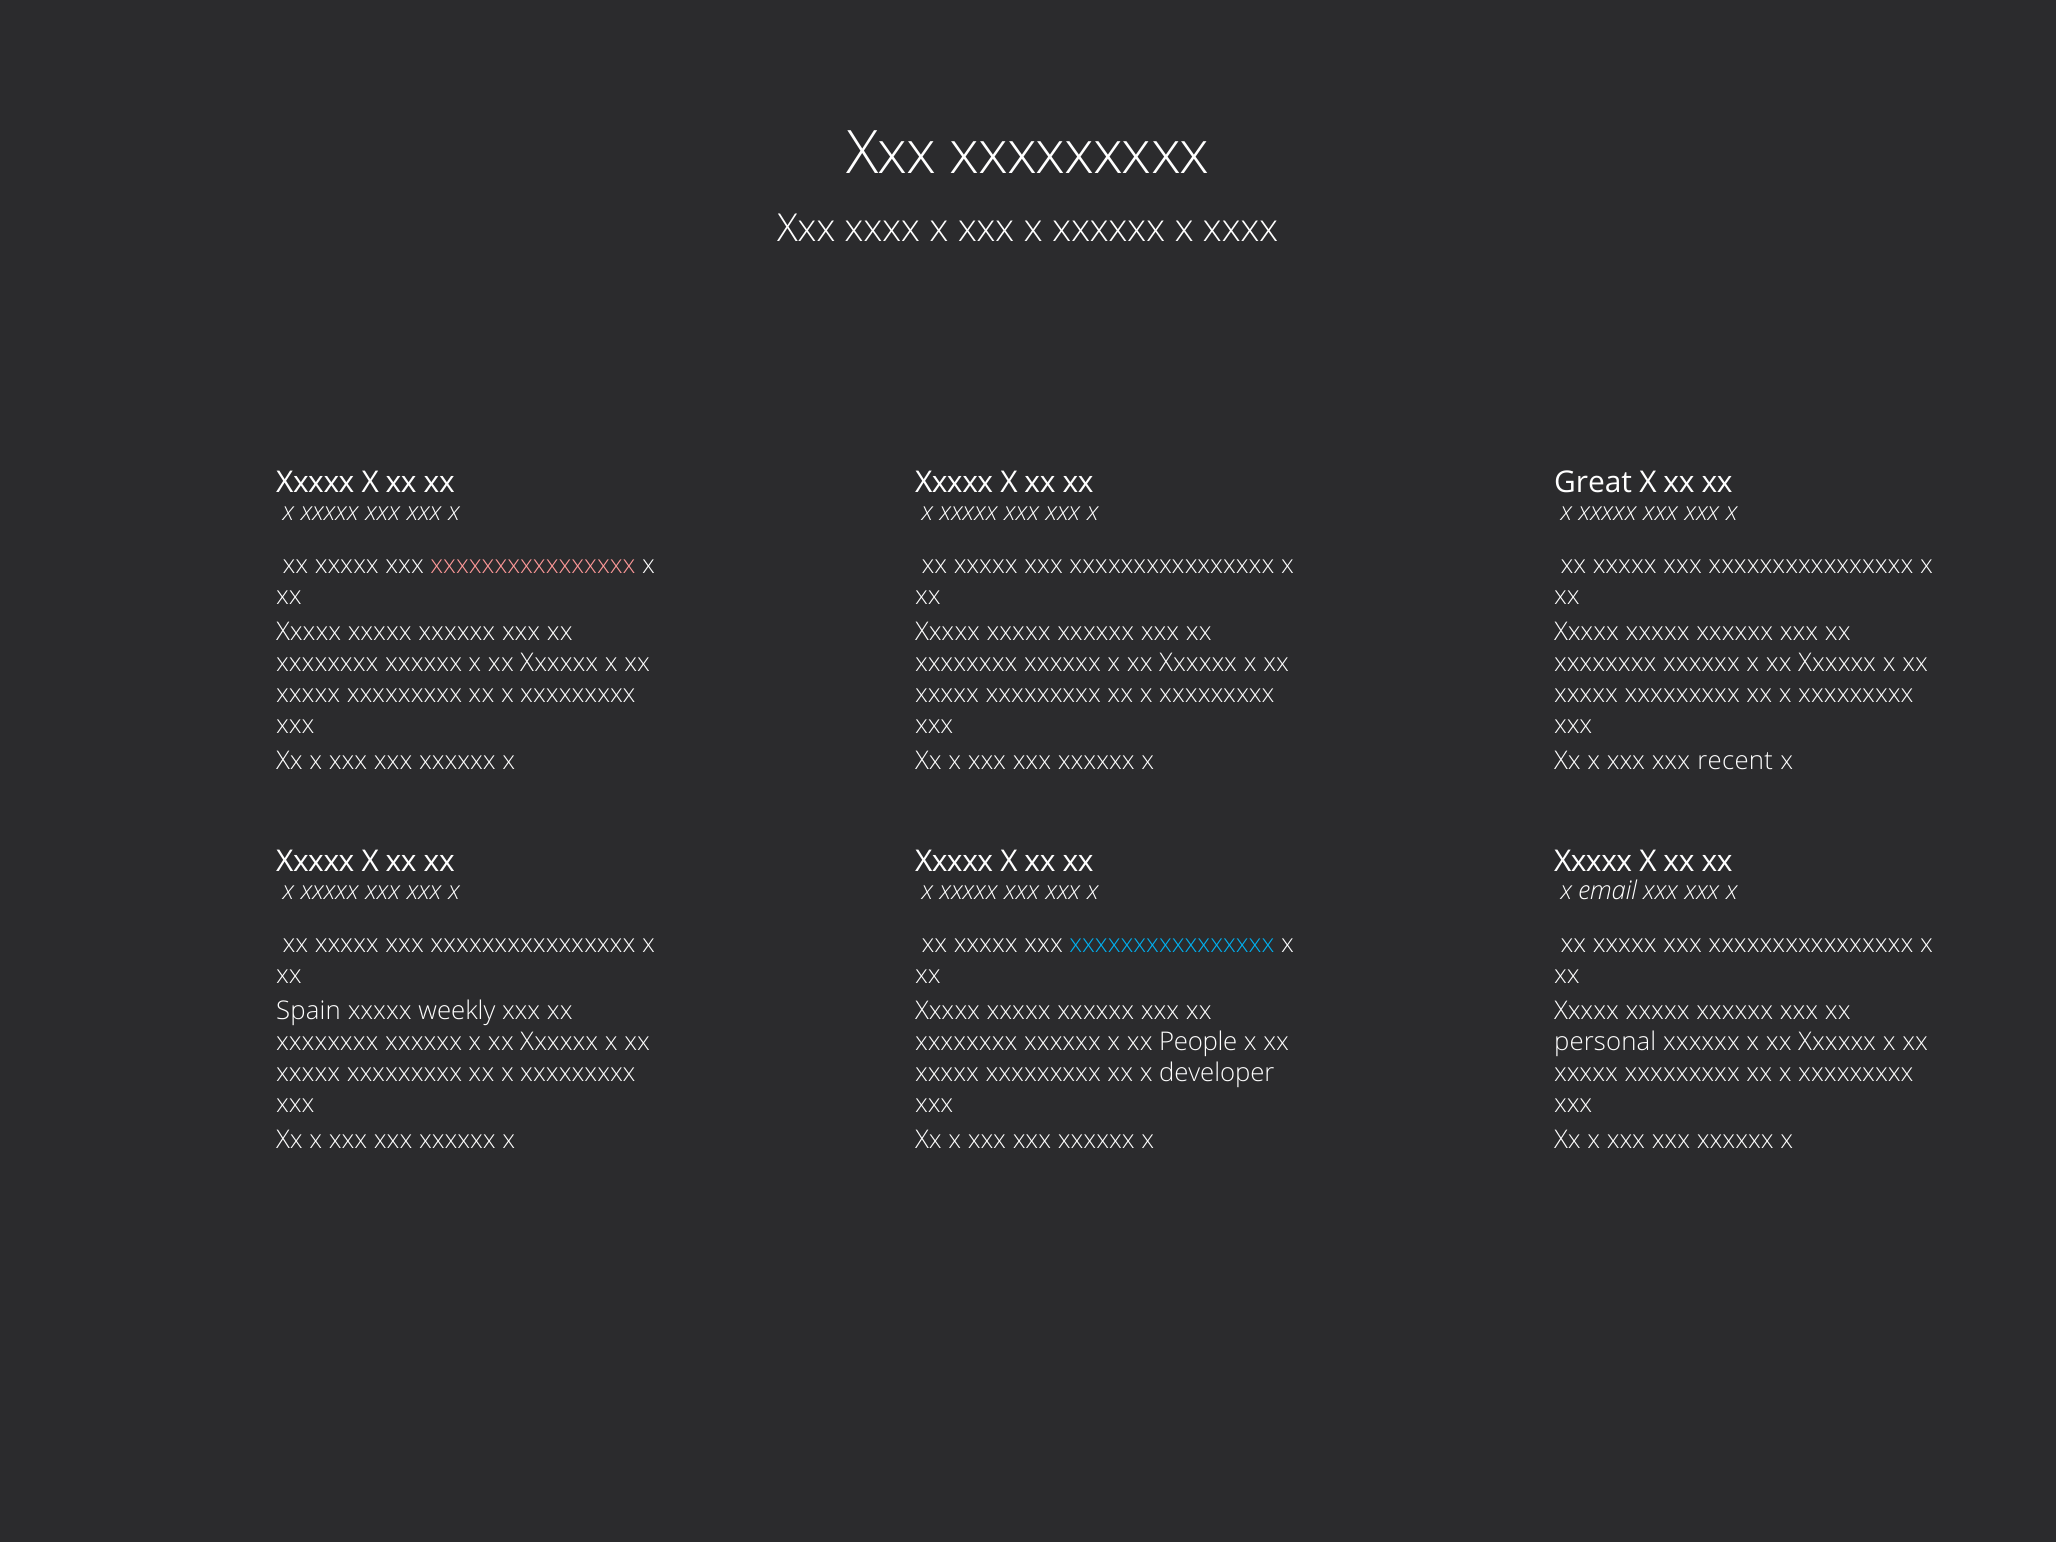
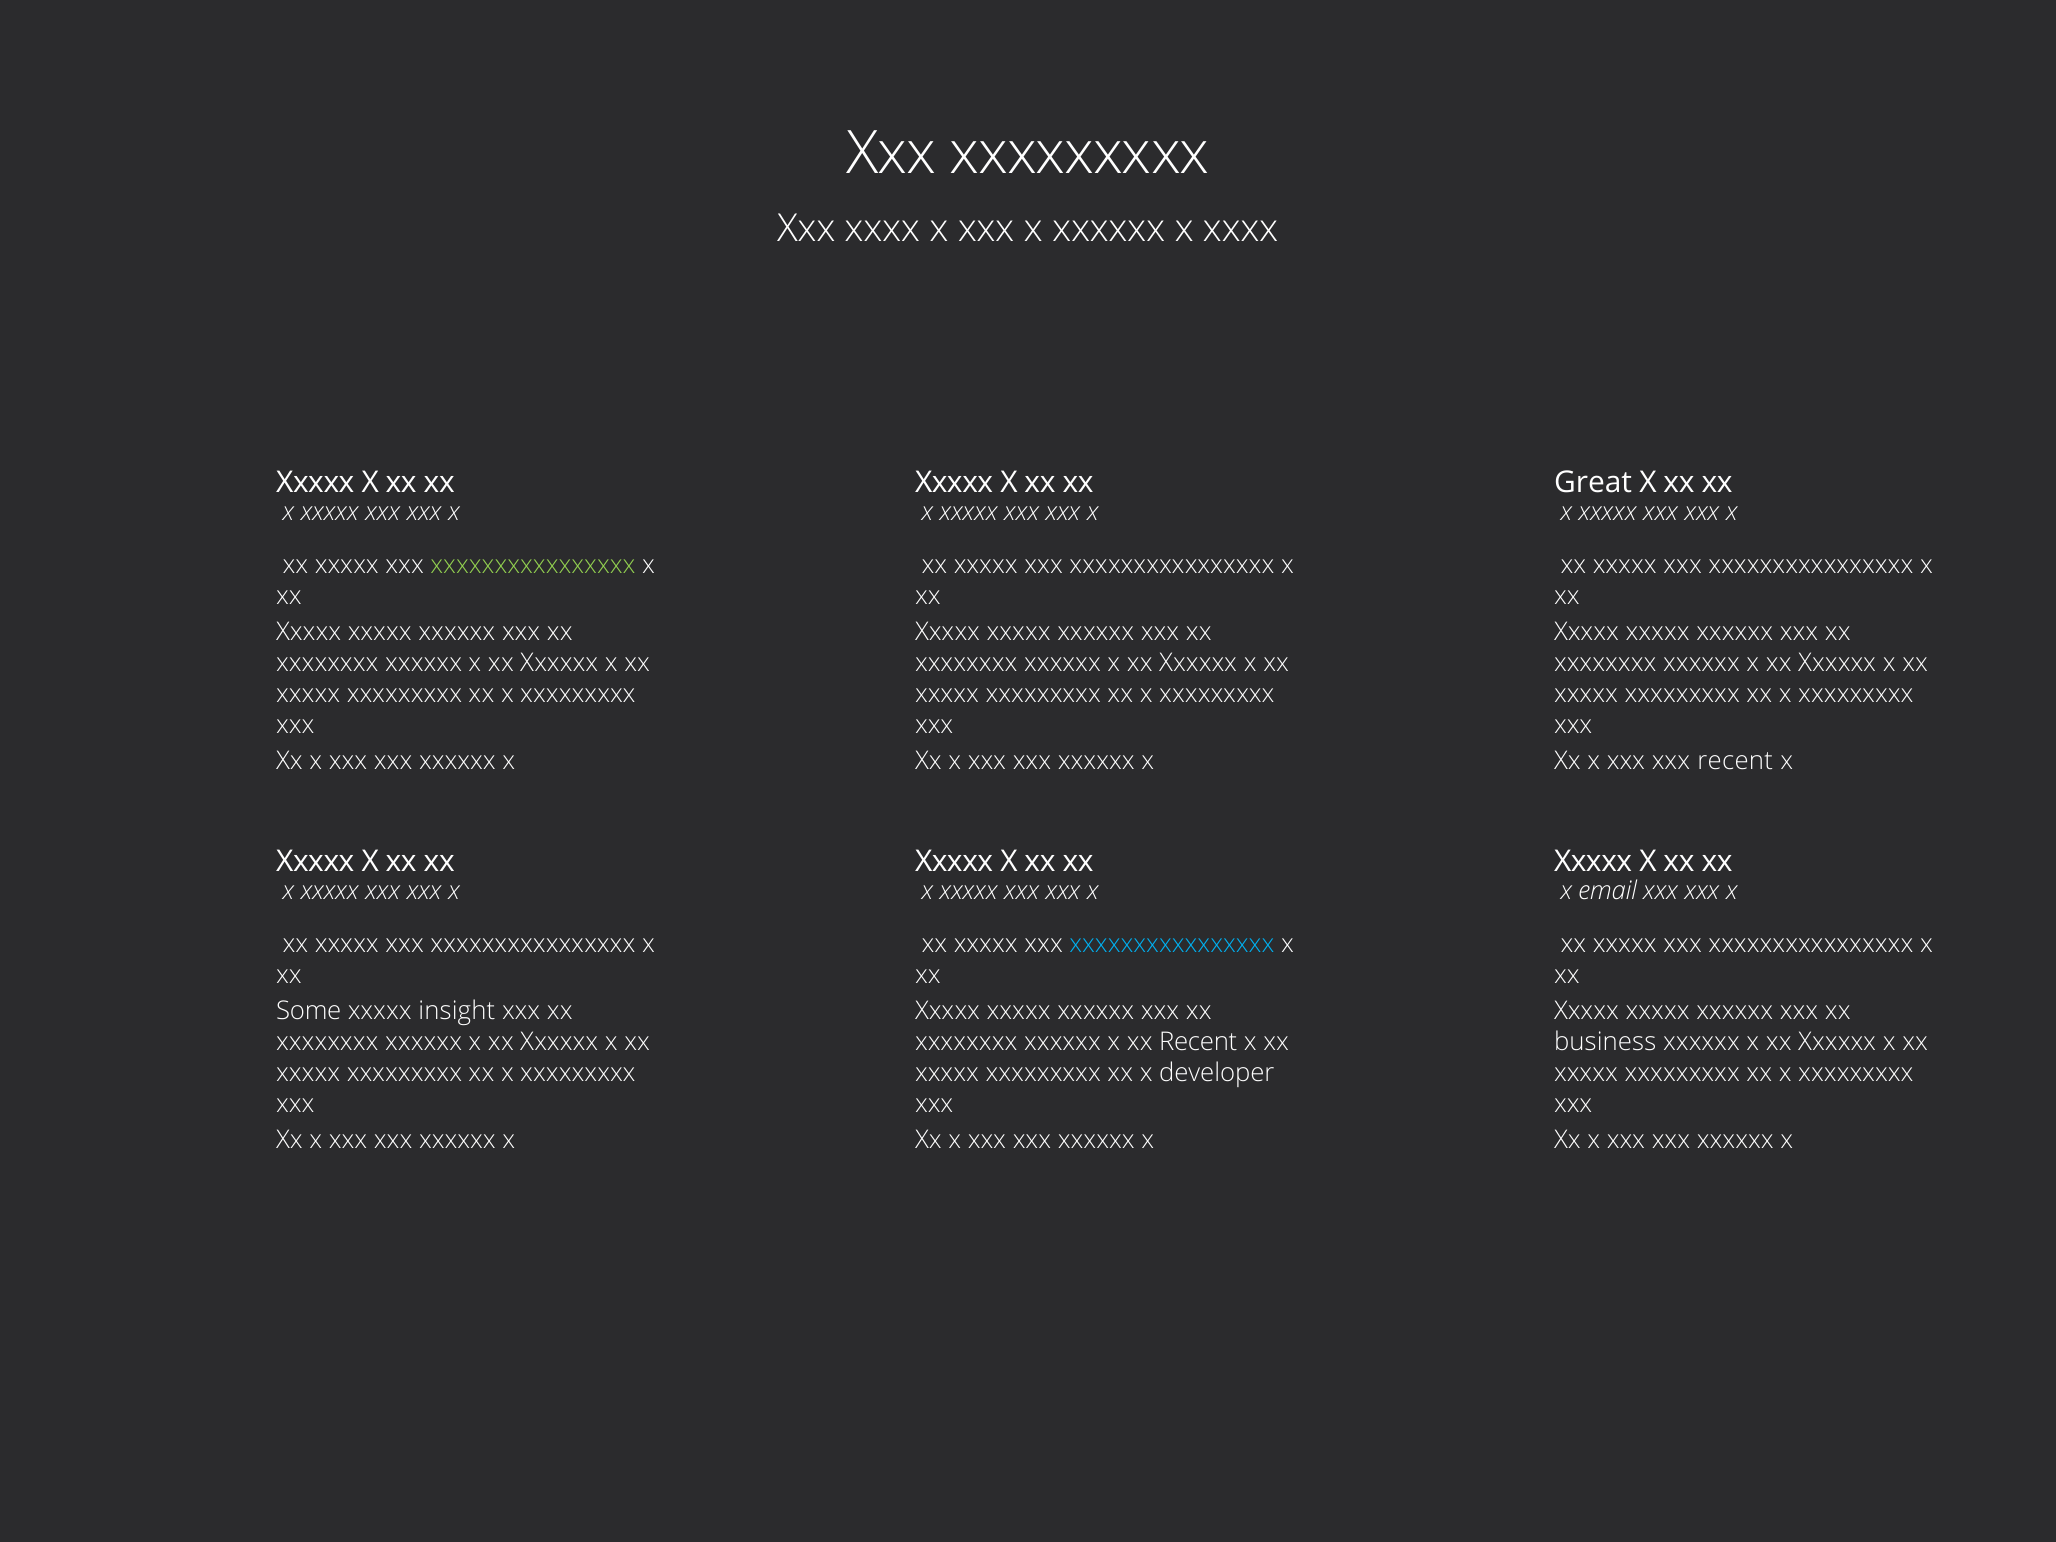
xxxxxxxxxxxxxxxx at (533, 565) colour: pink -> light green
Spain: Spain -> Some
weekly: weekly -> insight
xx People: People -> Recent
personal: personal -> business
